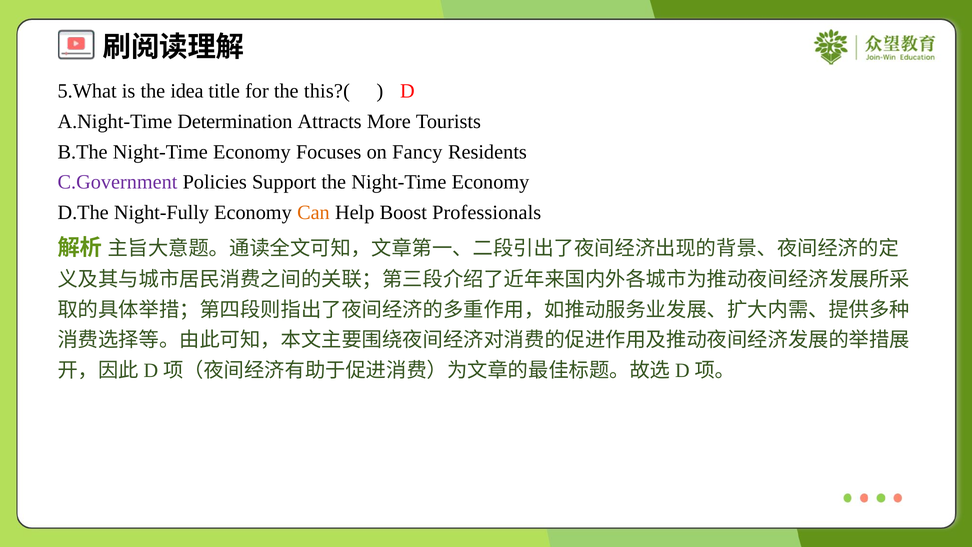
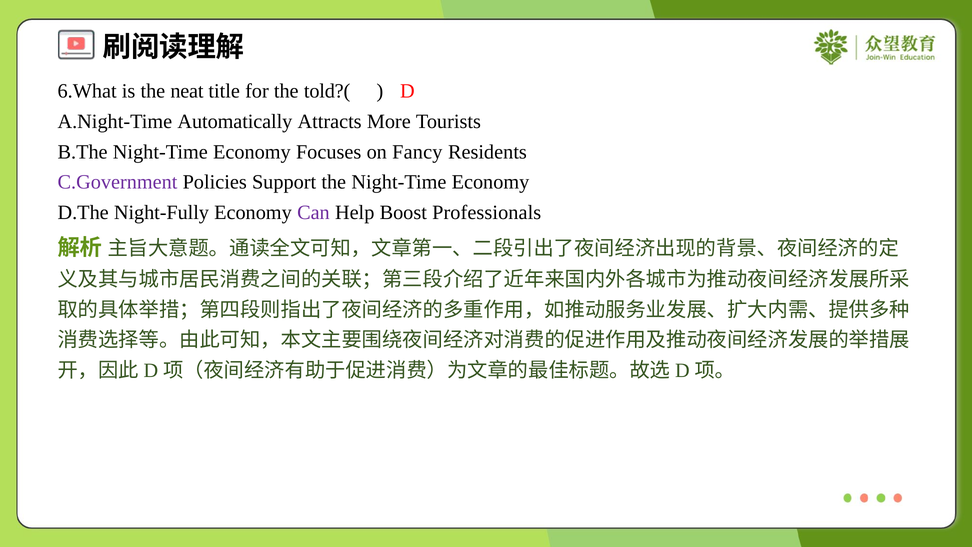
5.What: 5.What -> 6.What
idea: idea -> neat
this?(: this?( -> told?(
Determination: Determination -> Automatically
Can colour: orange -> purple
